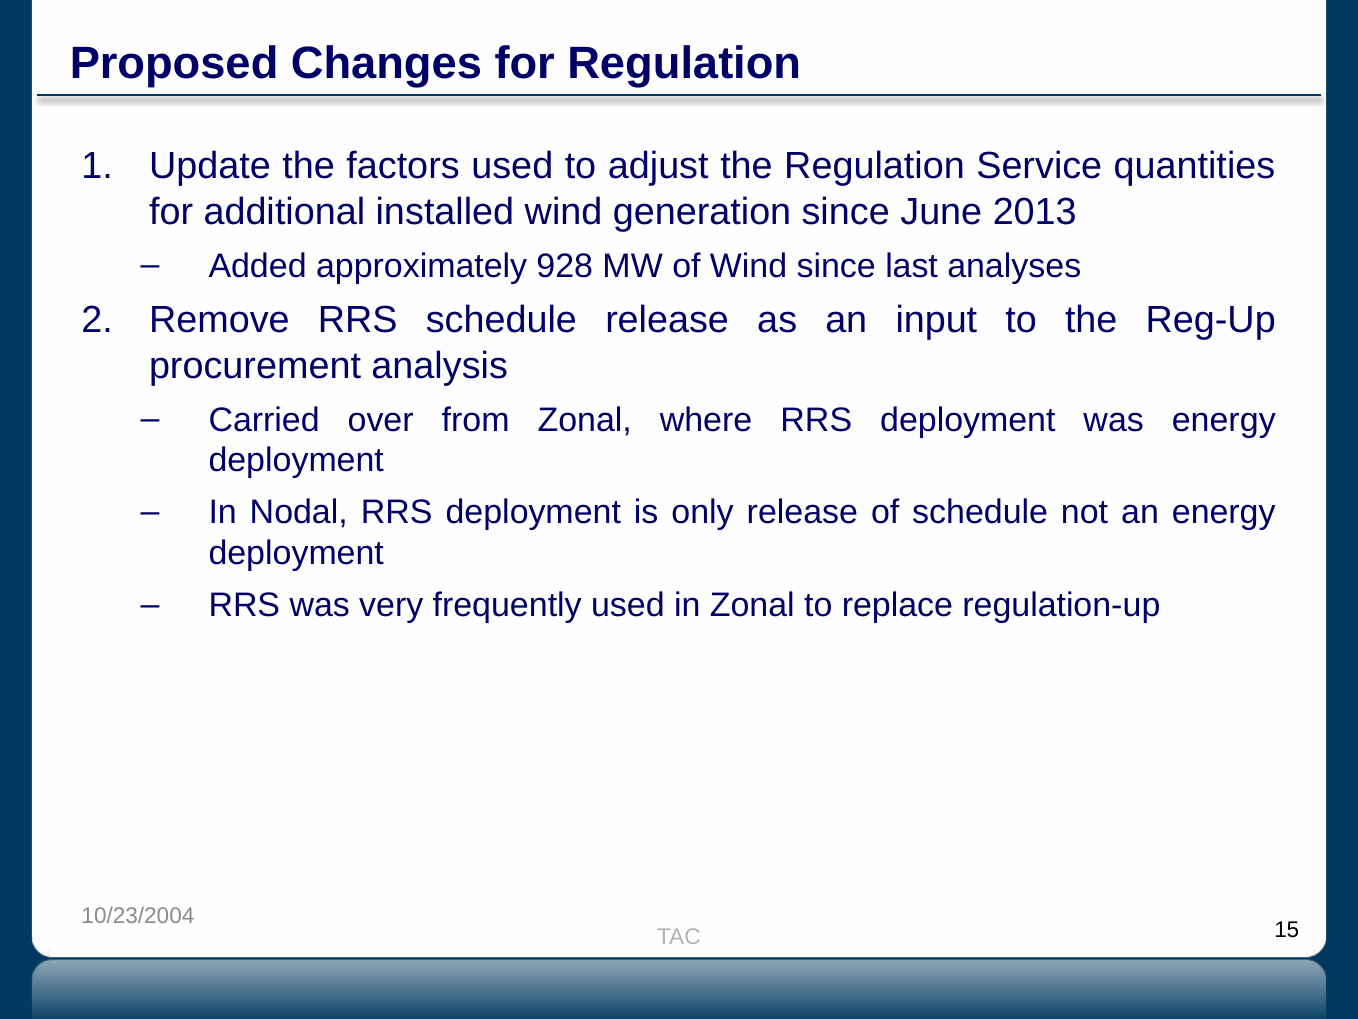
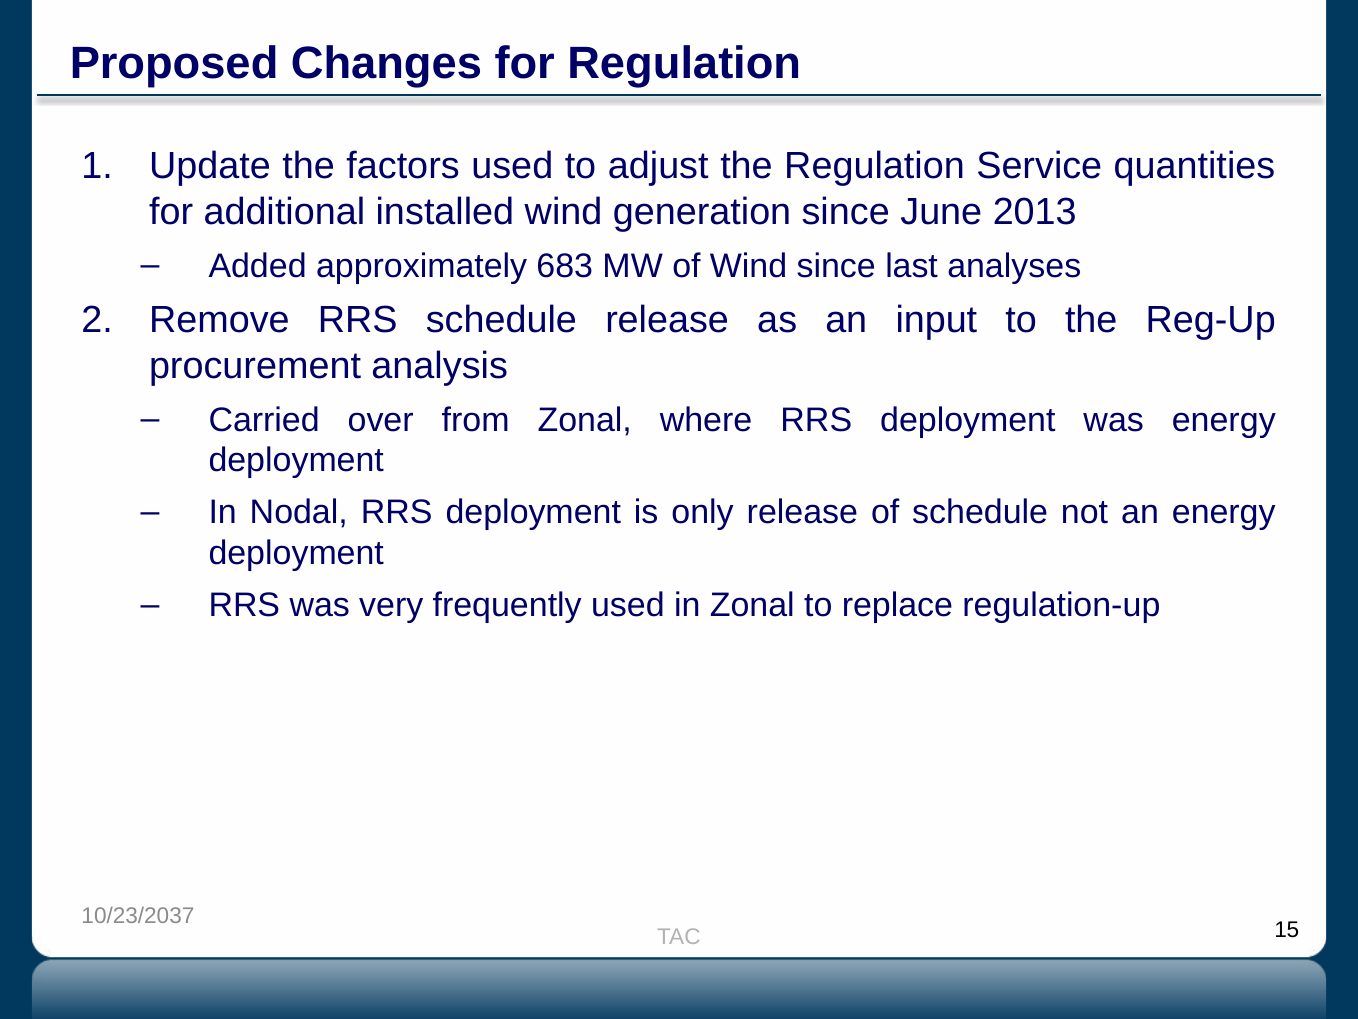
928: 928 -> 683
10/23/2004: 10/23/2004 -> 10/23/2037
